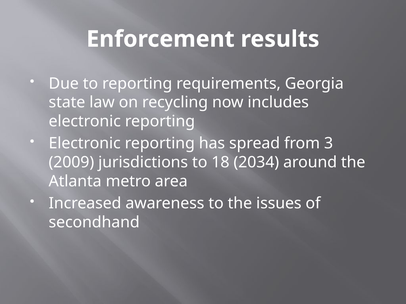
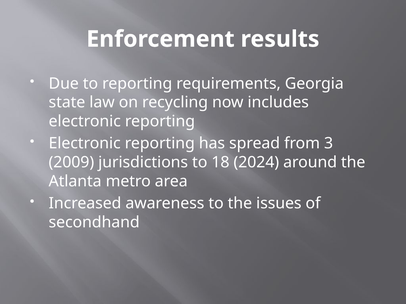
2034: 2034 -> 2024
